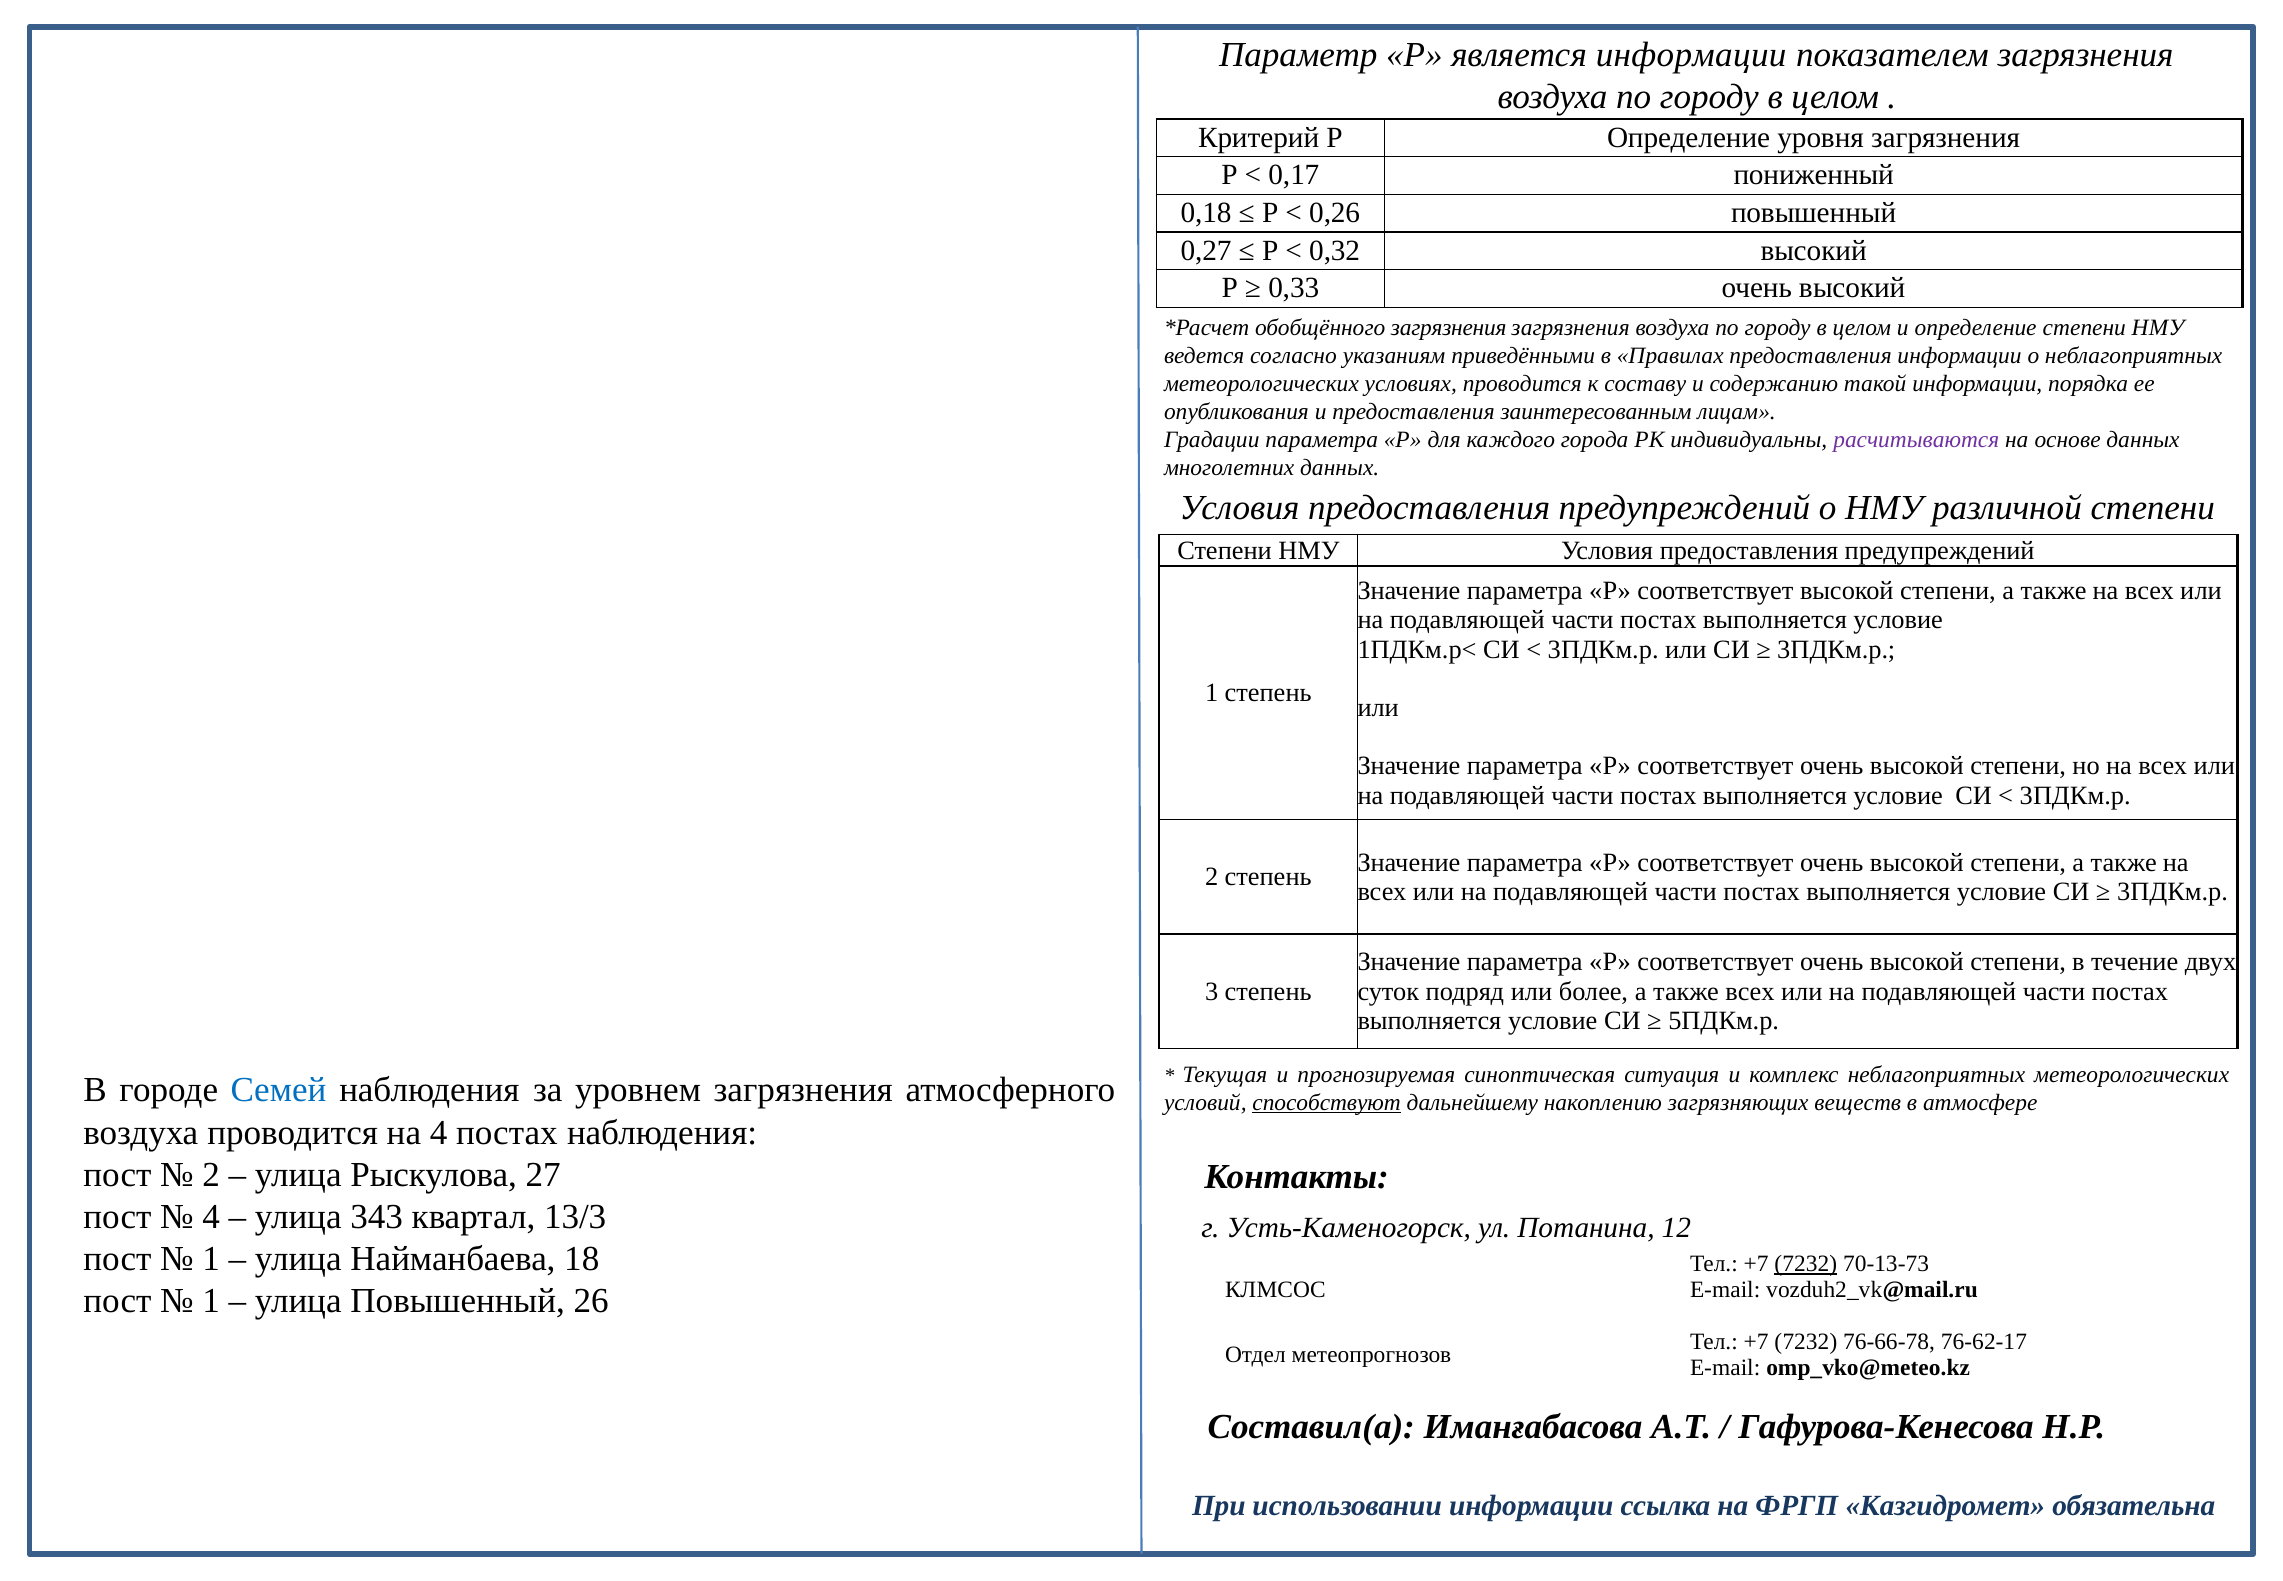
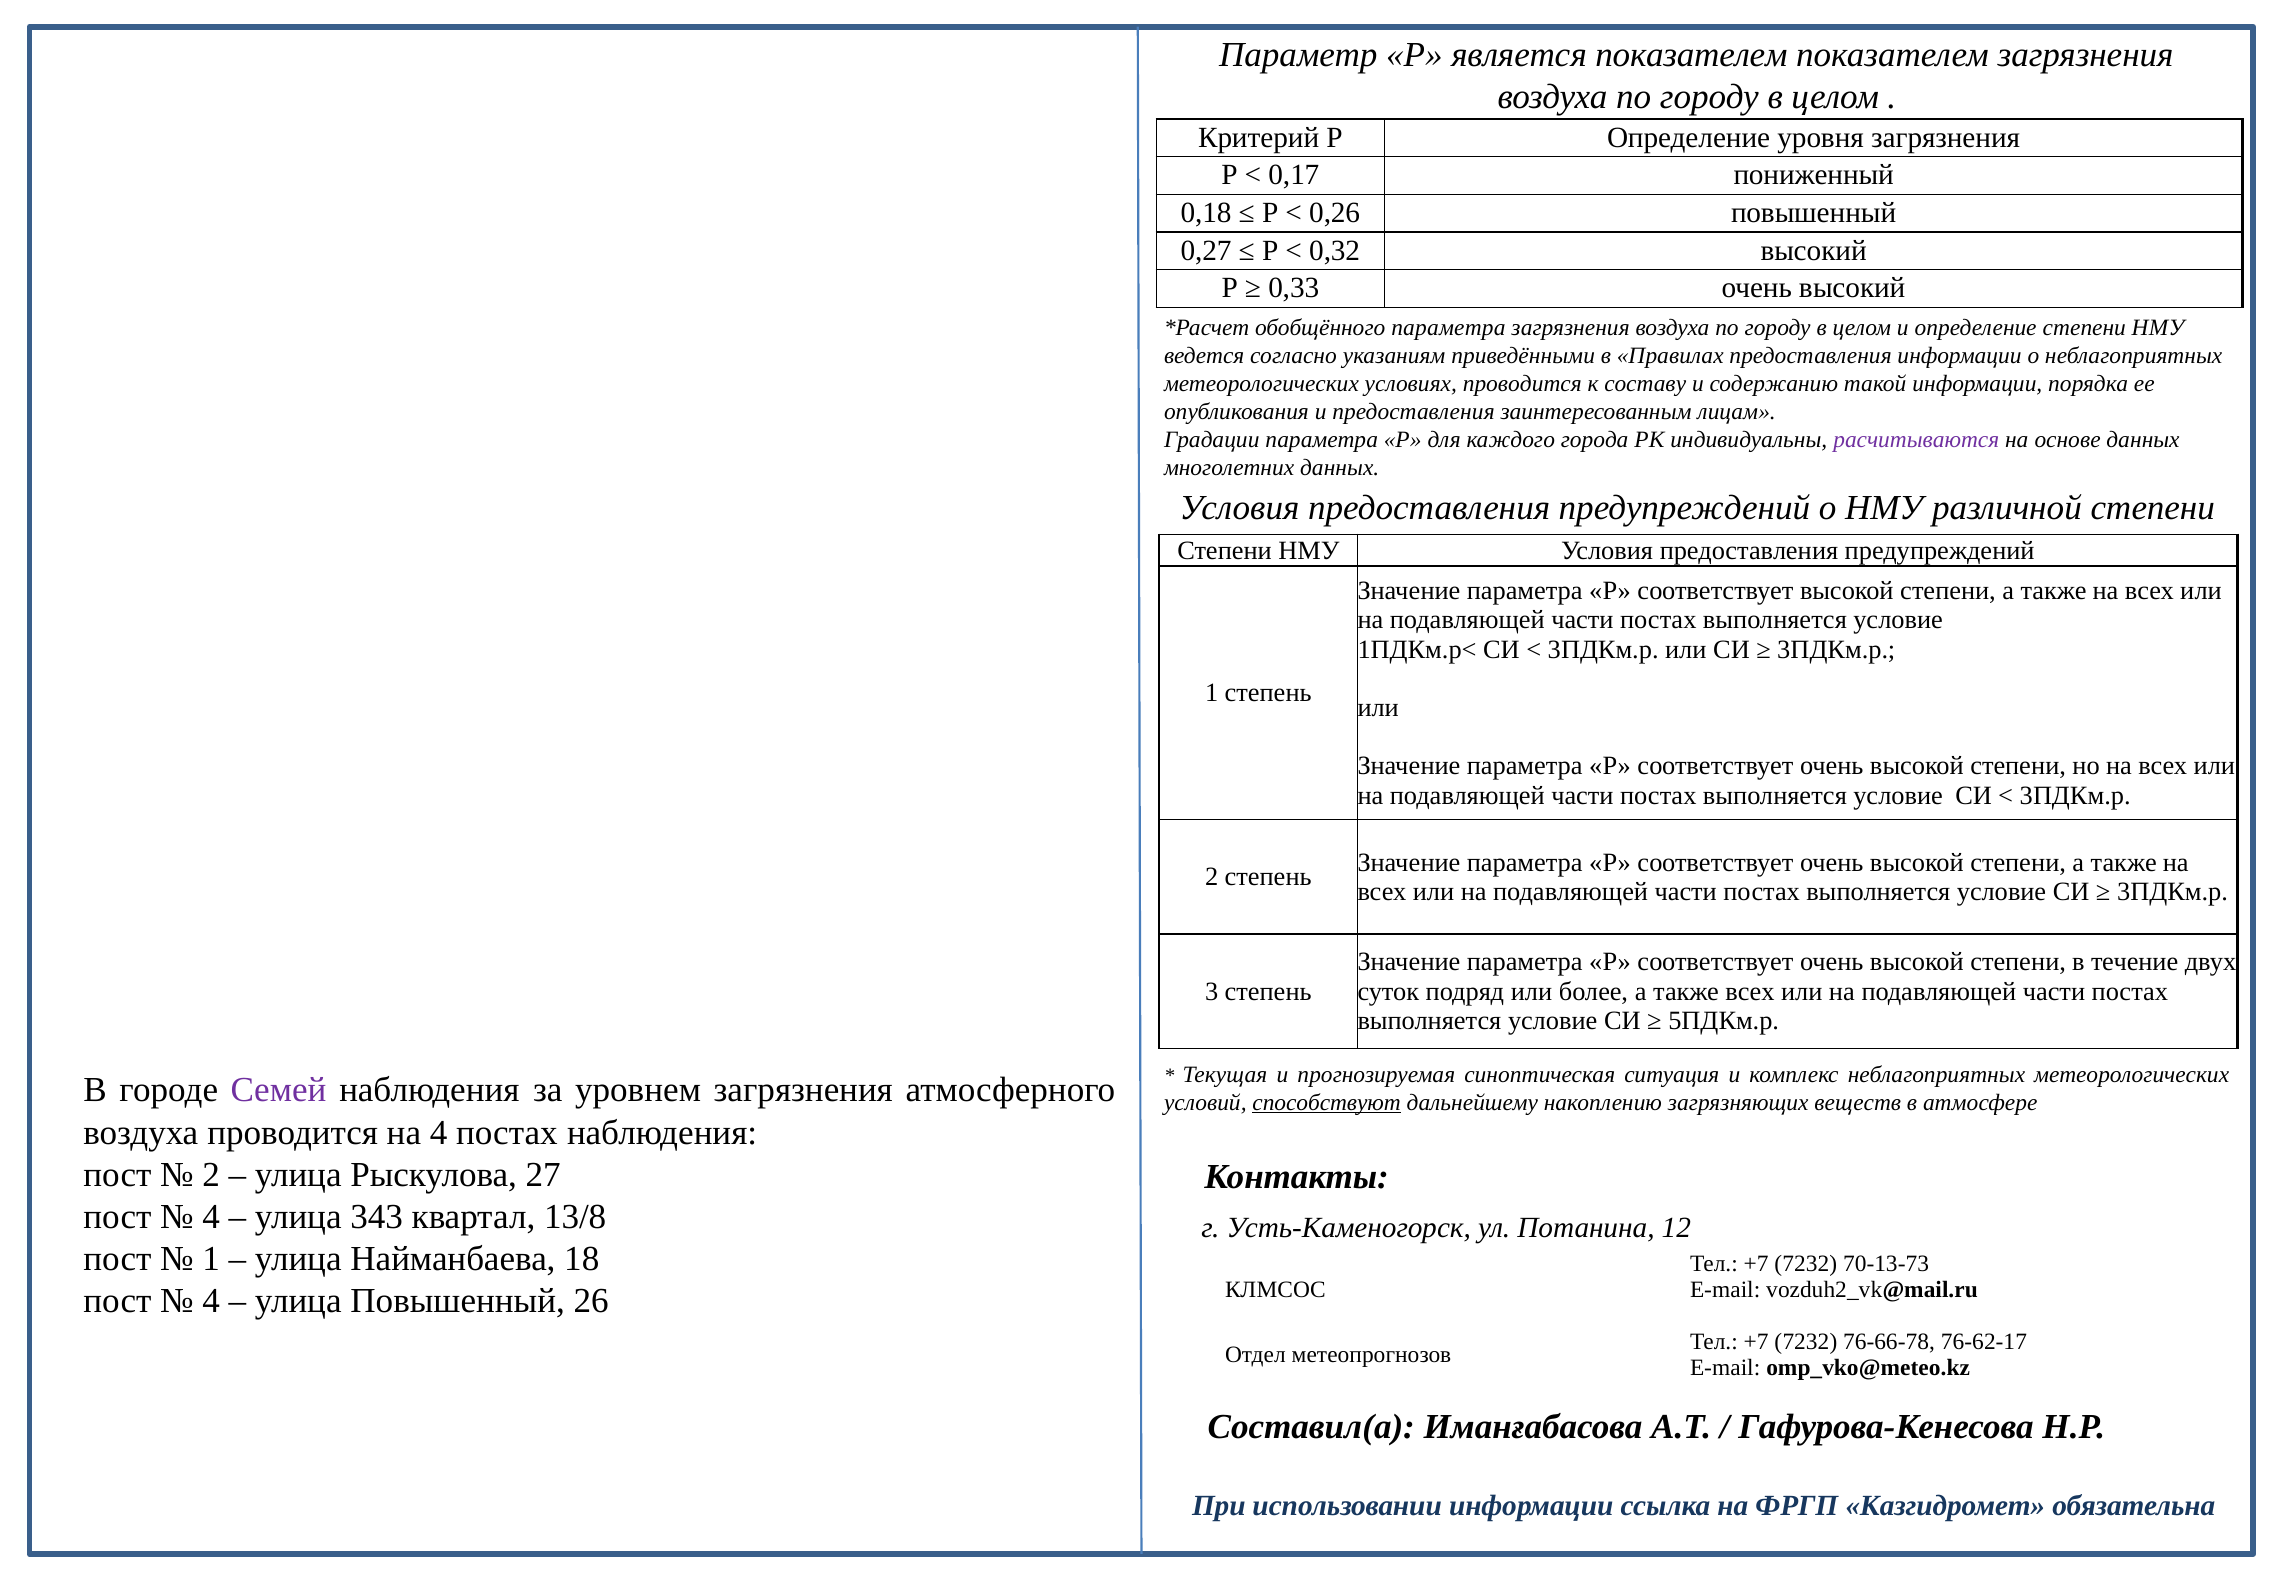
является информации: информации -> показателем
обобщённого загрязнения: загрязнения -> параметра
Семей colour: blue -> purple
13/3: 13/3 -> 13/8
7232 at (1806, 1264) underline: present -> none
1 at (211, 1301): 1 -> 4
